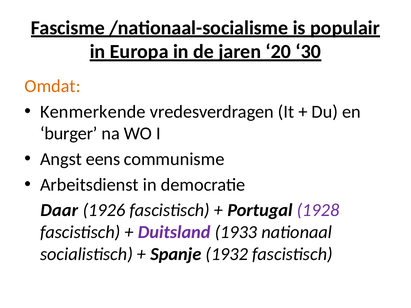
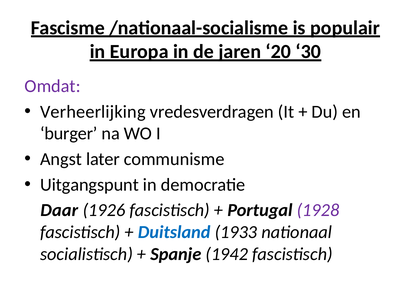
Omdat colour: orange -> purple
Kenmerkende: Kenmerkende -> Verheerlijking
eens: eens -> later
Arbeitsdienst: Arbeitsdienst -> Uitgangspunt
Duitsland colour: purple -> blue
1932: 1932 -> 1942
